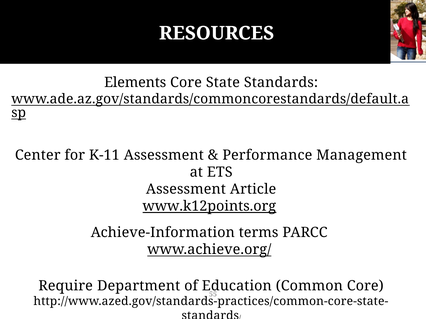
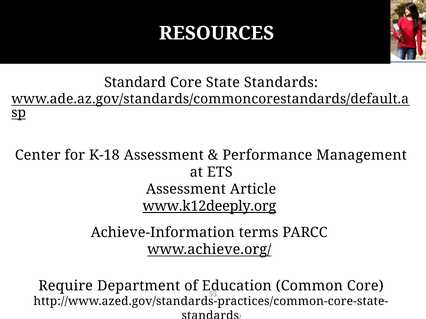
Elements: Elements -> Standard
K-11: K-11 -> K-18
www.k12points.org: www.k12points.org -> www.k12deeply.org
